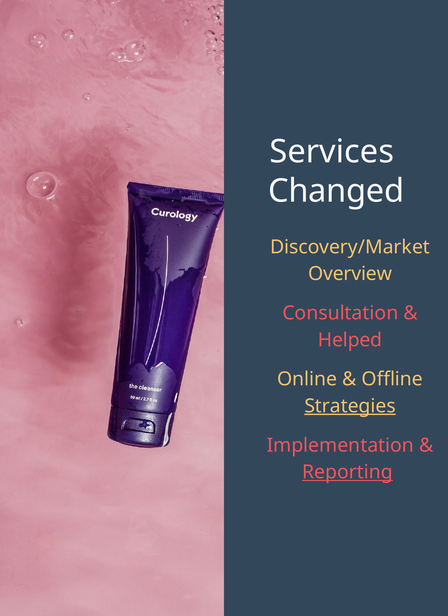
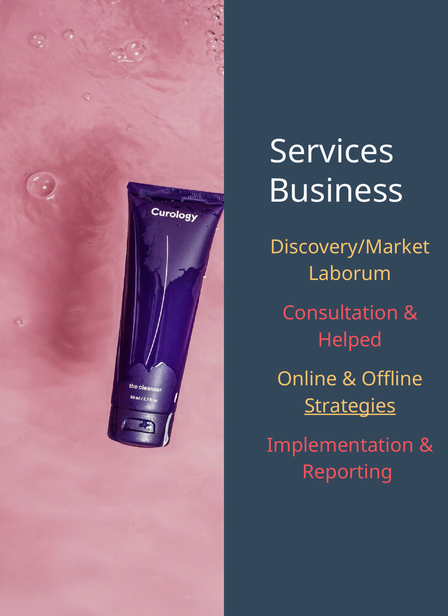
Changed: Changed -> Business
Overview: Overview -> Laborum
Reporting underline: present -> none
